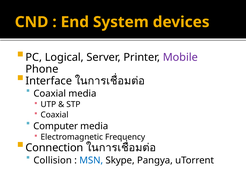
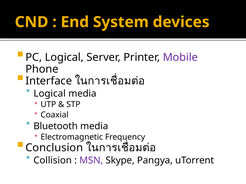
Coaxial at (50, 94): Coaxial -> Logical
Computer: Computer -> Bluetooth
Connection: Connection -> Conclusion
MSN colour: blue -> purple
